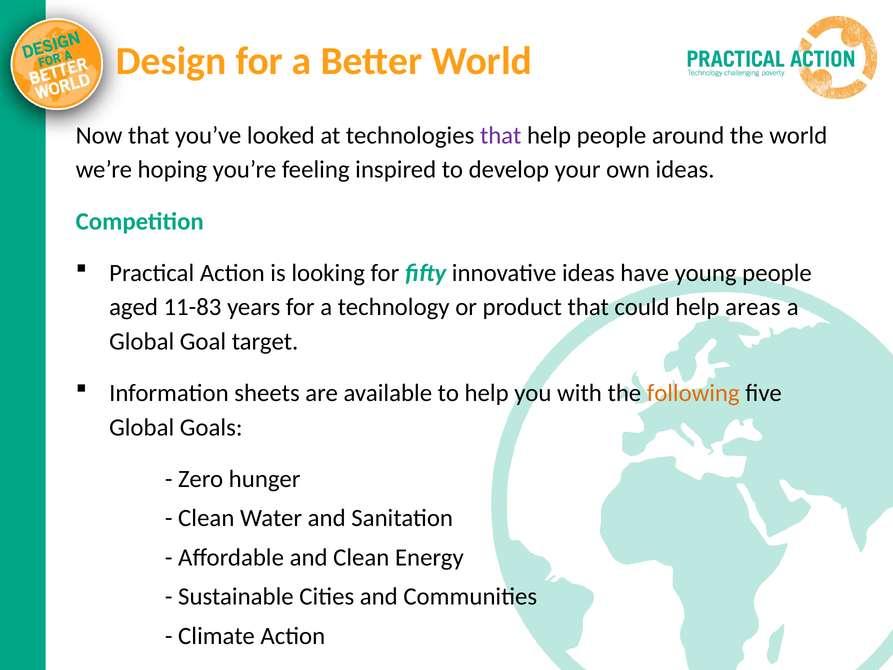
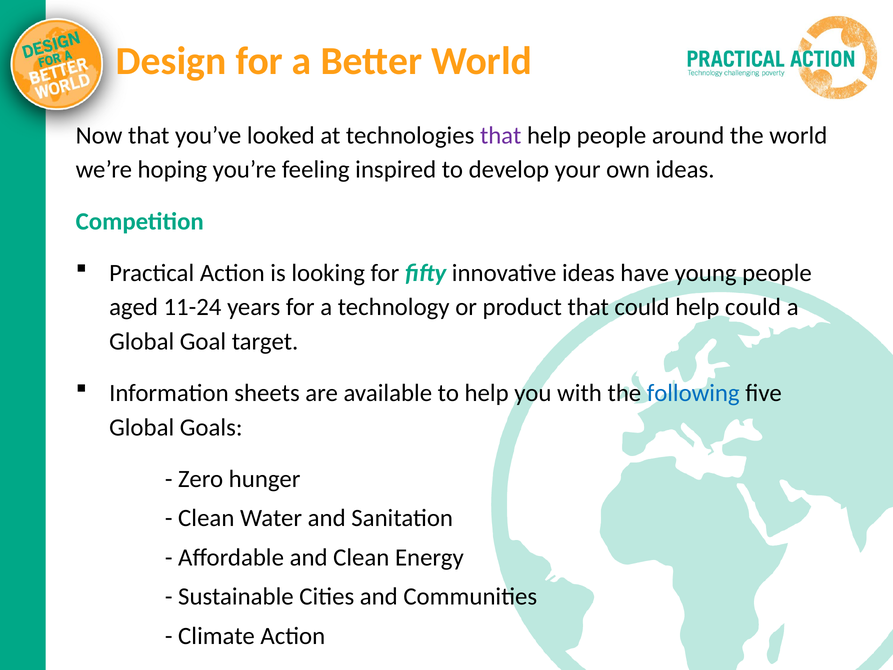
11-83: 11-83 -> 11-24
help areas: areas -> could
following colour: orange -> blue
